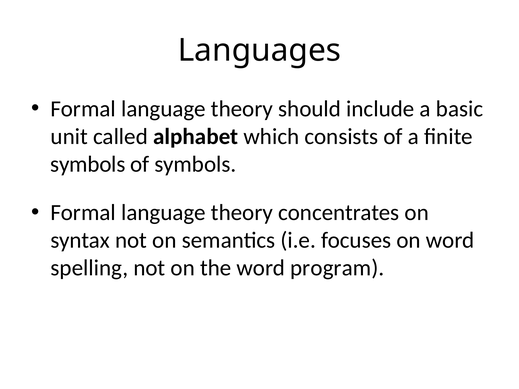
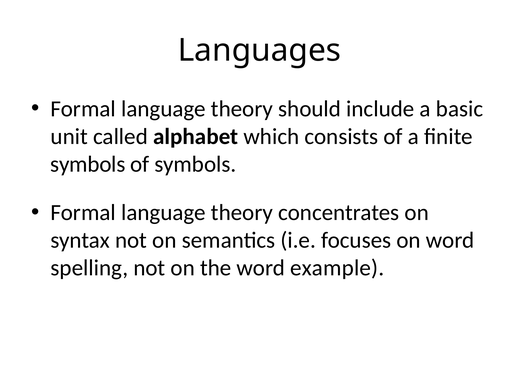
program: program -> example
